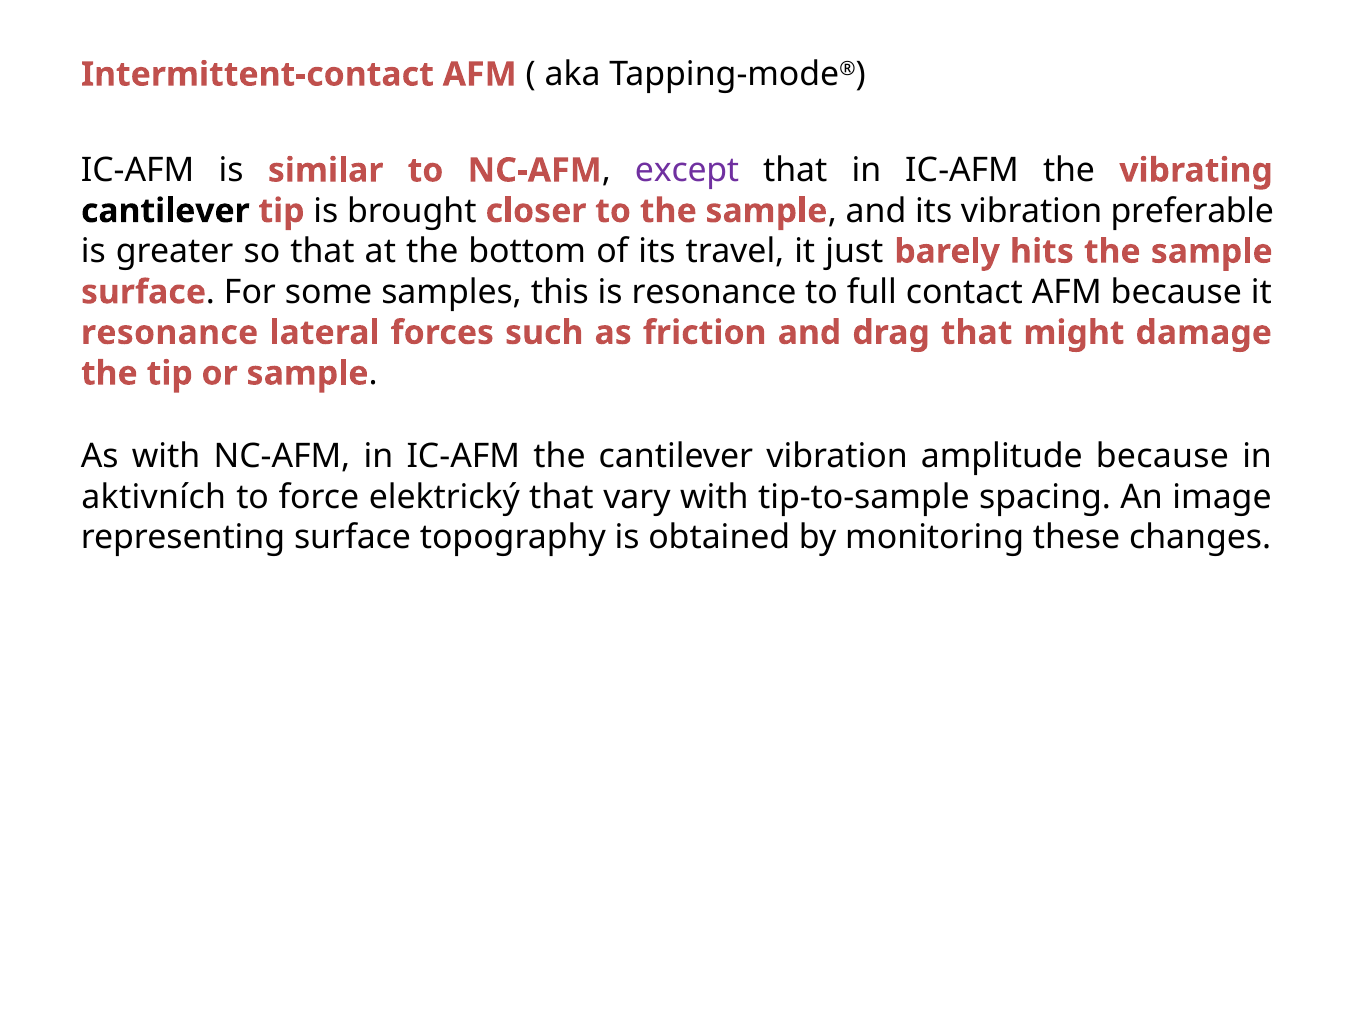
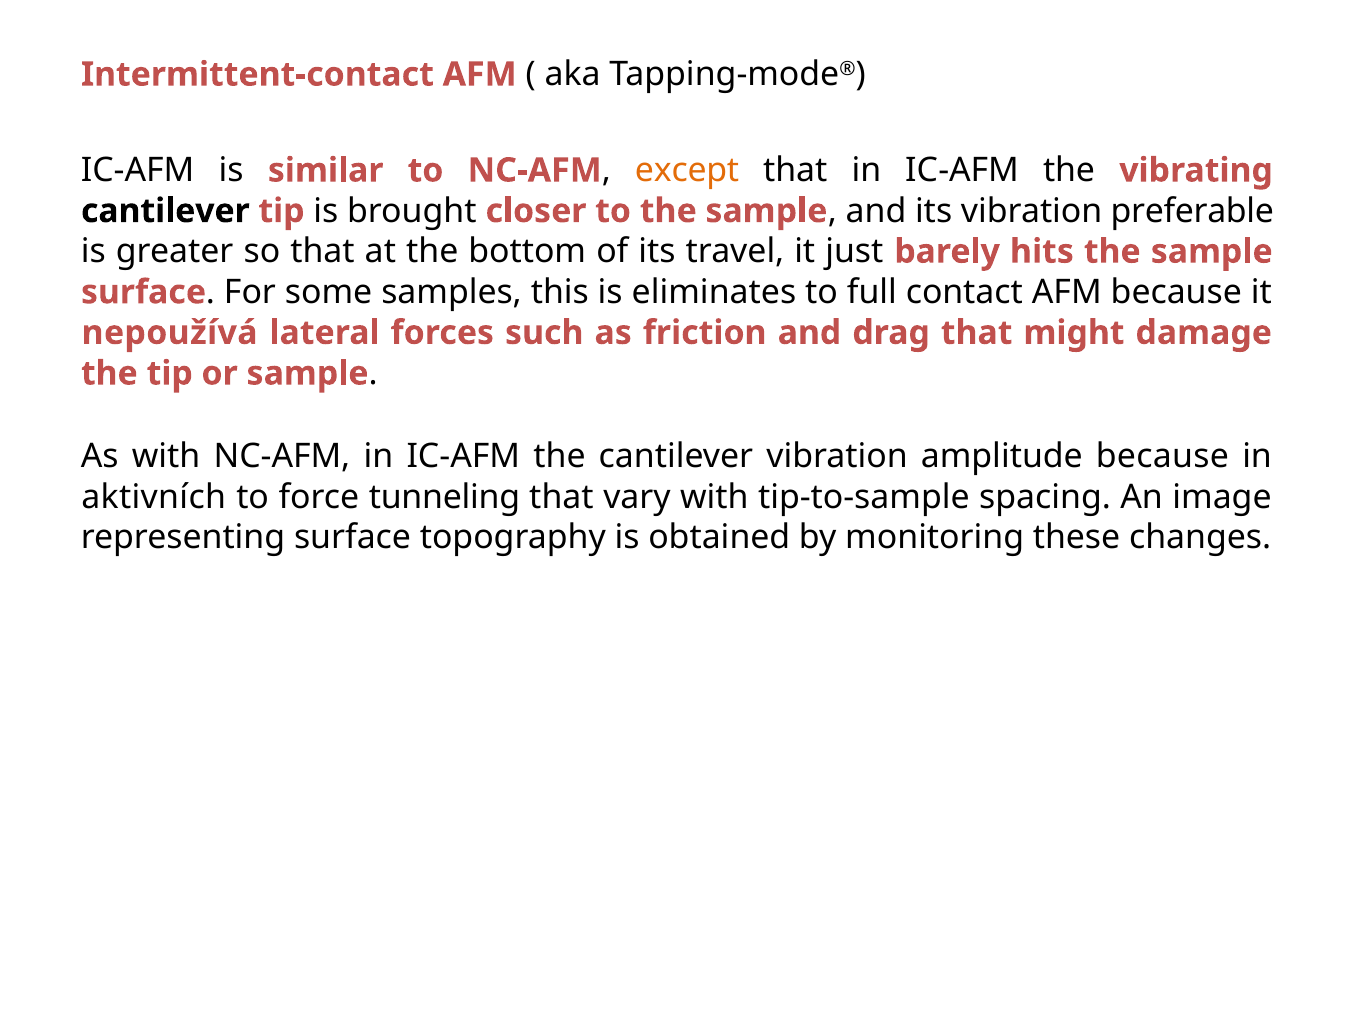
except colour: purple -> orange
is resonance: resonance -> eliminates
resonance at (170, 333): resonance -> nepoužívá
elektrický: elektrický -> tunneling
